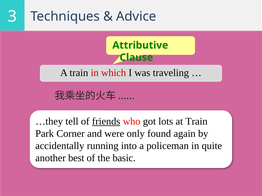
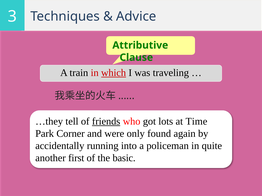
which underline: none -> present
at Train: Train -> Time
best: best -> first
